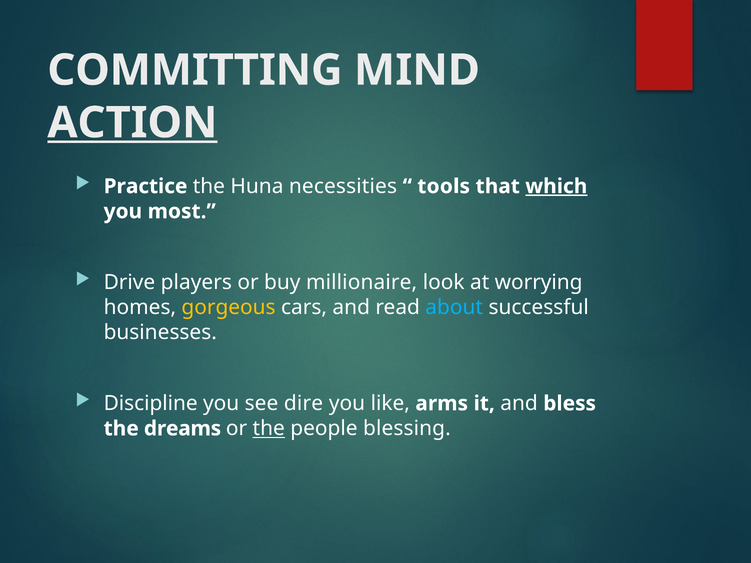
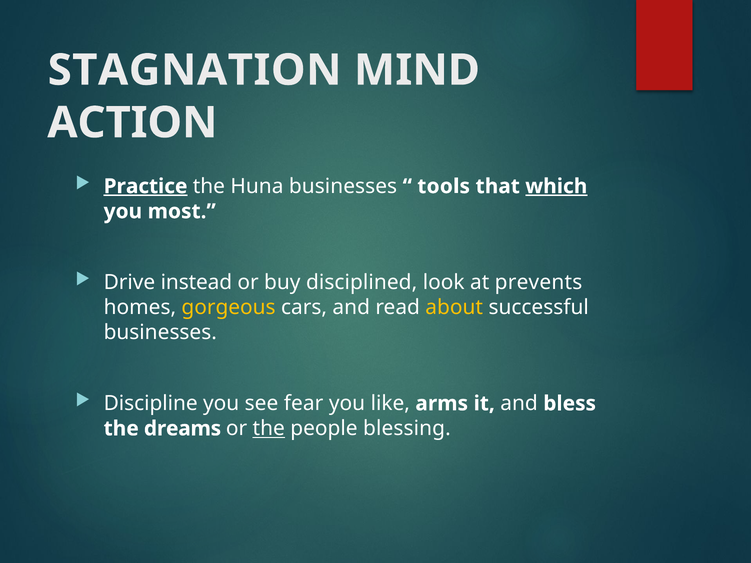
COMMITTING: COMMITTING -> STAGNATION
ACTION underline: present -> none
Practice underline: none -> present
Huna necessities: necessities -> businesses
players: players -> instead
millionaire: millionaire -> disciplined
worrying: worrying -> prevents
about colour: light blue -> yellow
dire: dire -> fear
